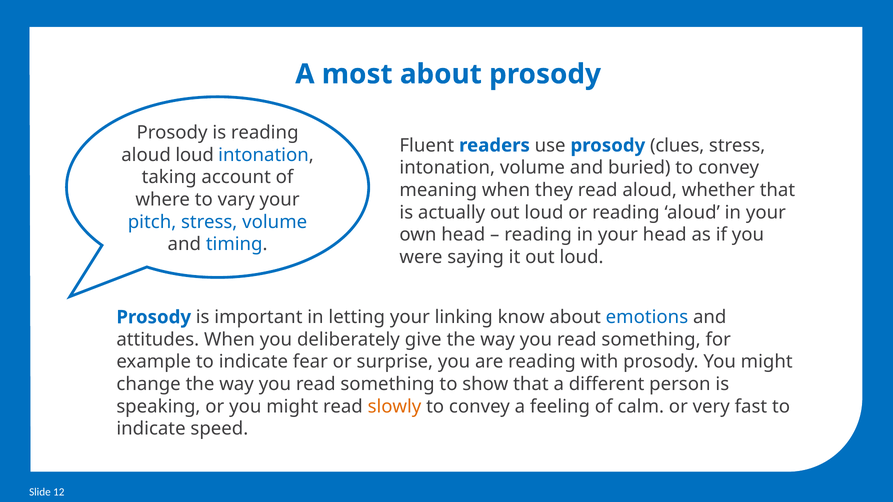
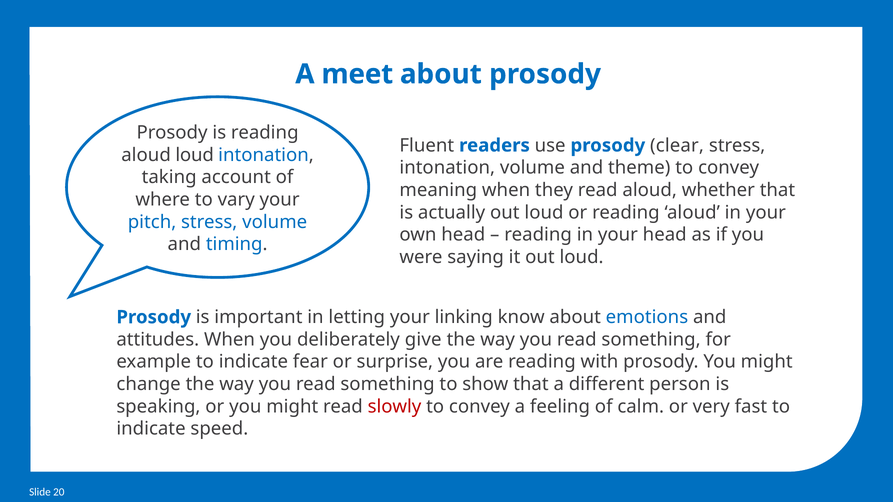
most: most -> meet
clues: clues -> clear
buried: buried -> theme
slowly colour: orange -> red
12: 12 -> 20
